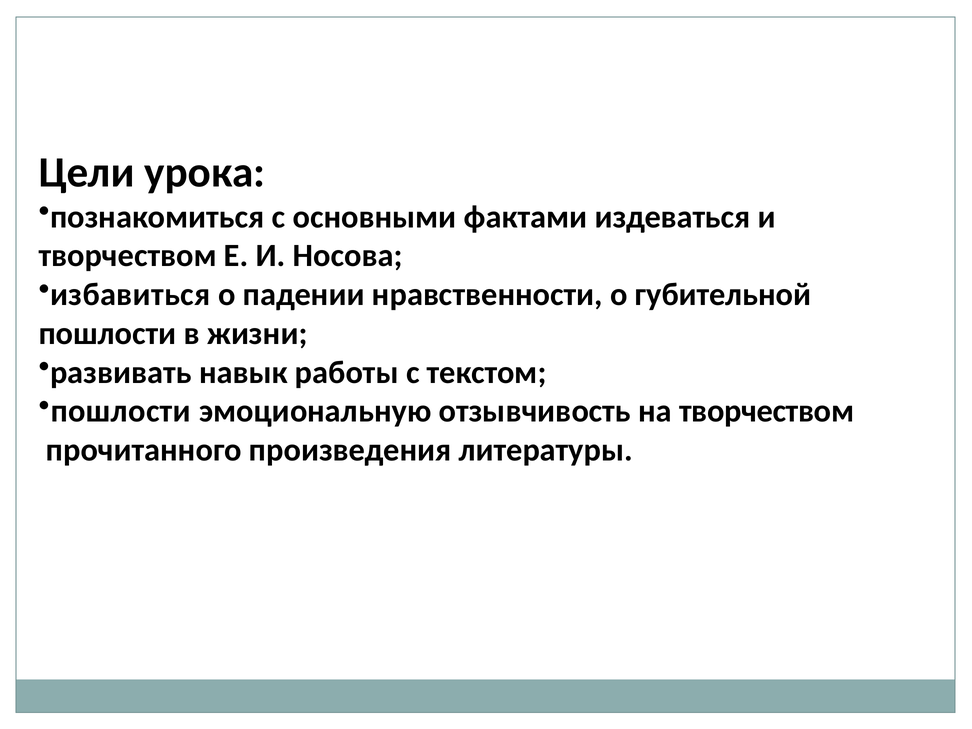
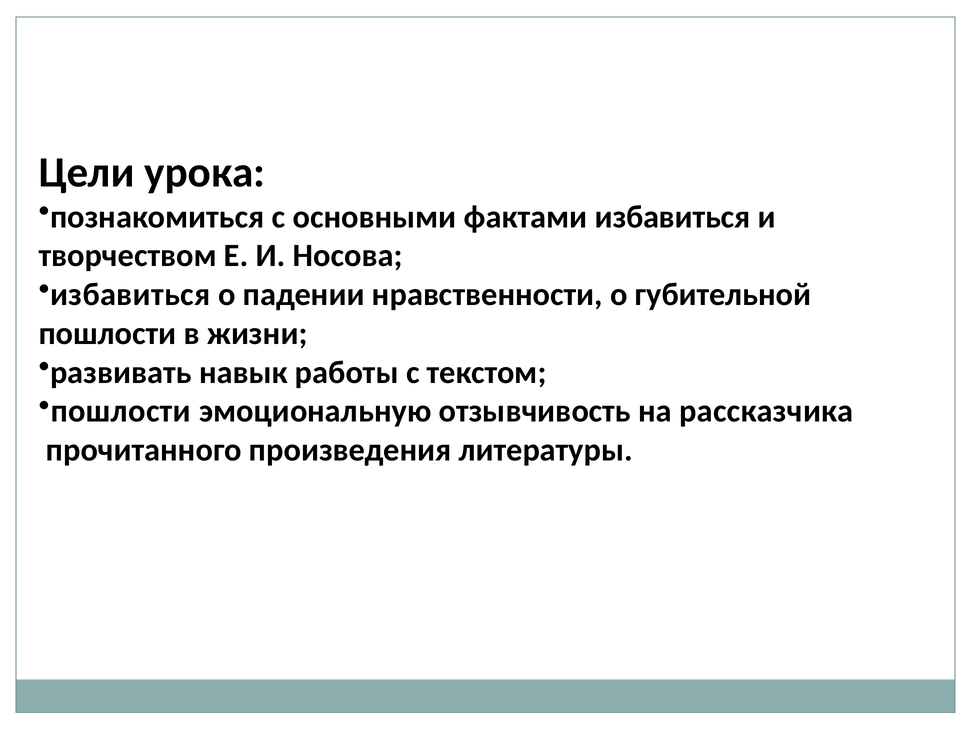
фактами издеваться: издеваться -> избавиться
на творчеством: творчеством -> рассказчика
